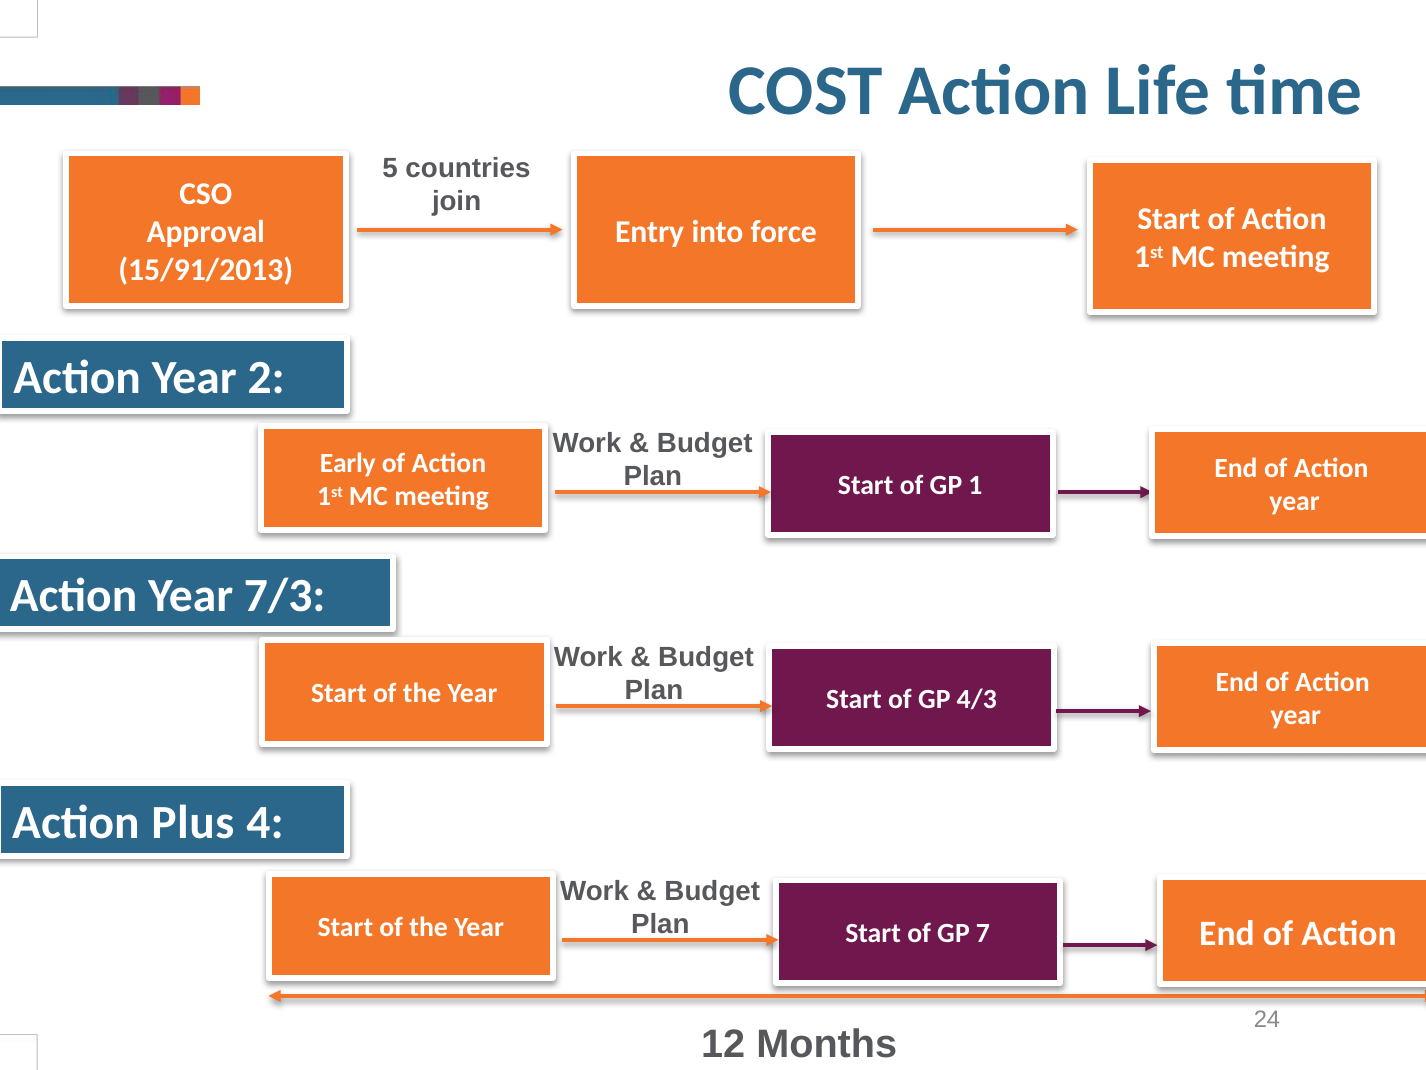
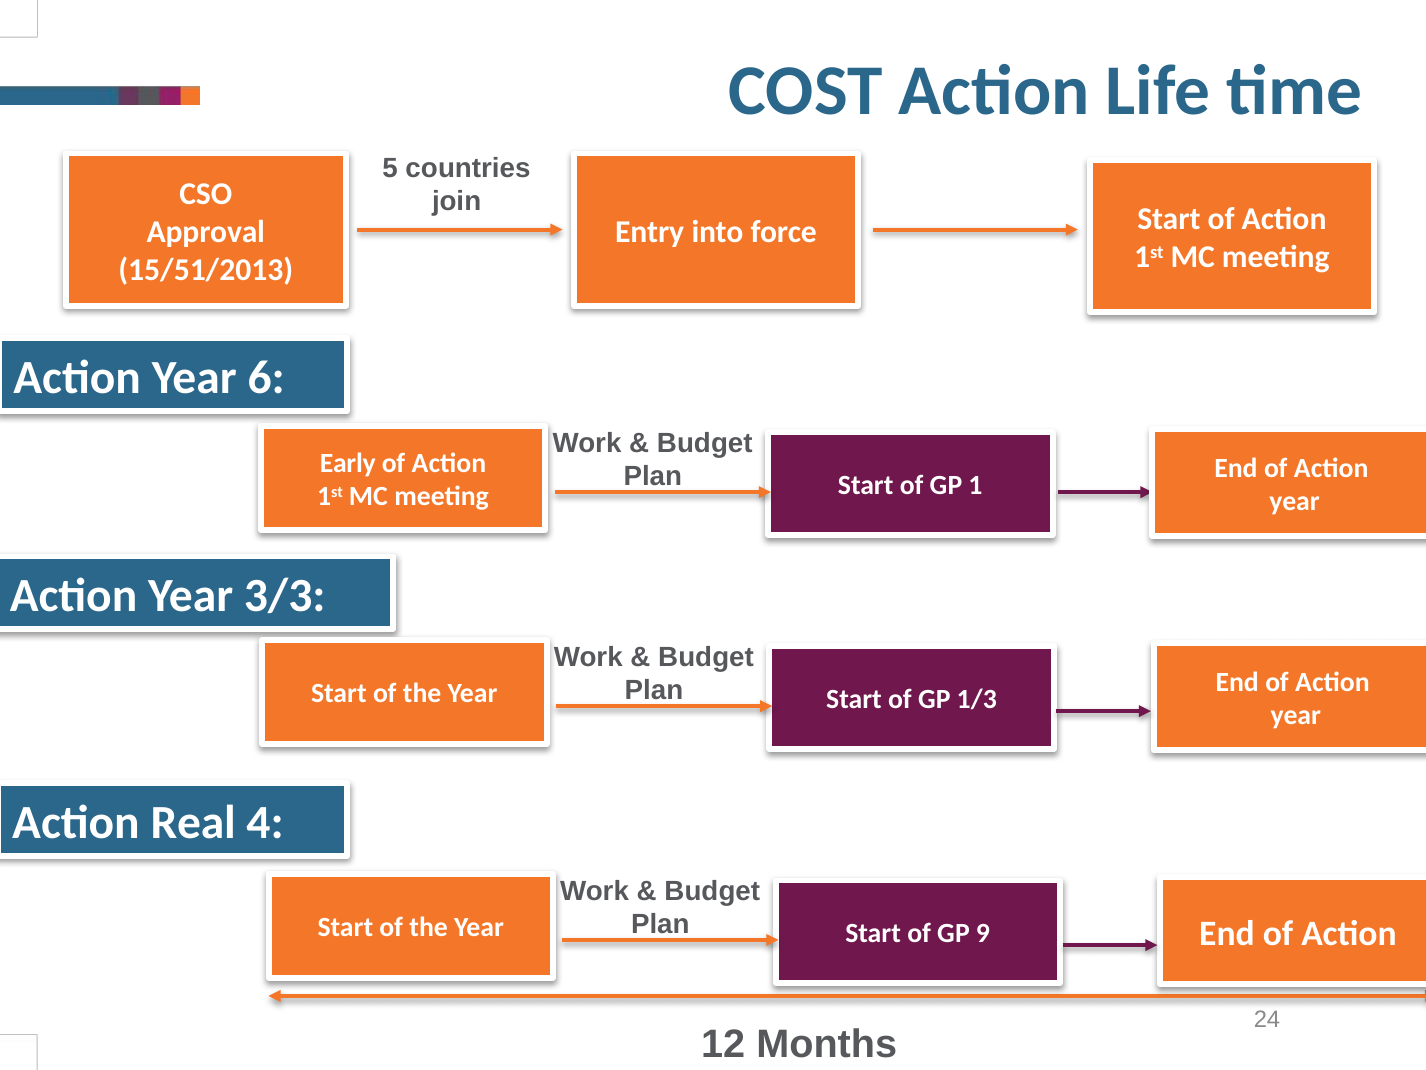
15/91/2013: 15/91/2013 -> 15/51/2013
2: 2 -> 6
7/3: 7/3 -> 3/3
4/3: 4/3 -> 1/3
Plus: Plus -> Real
7: 7 -> 9
